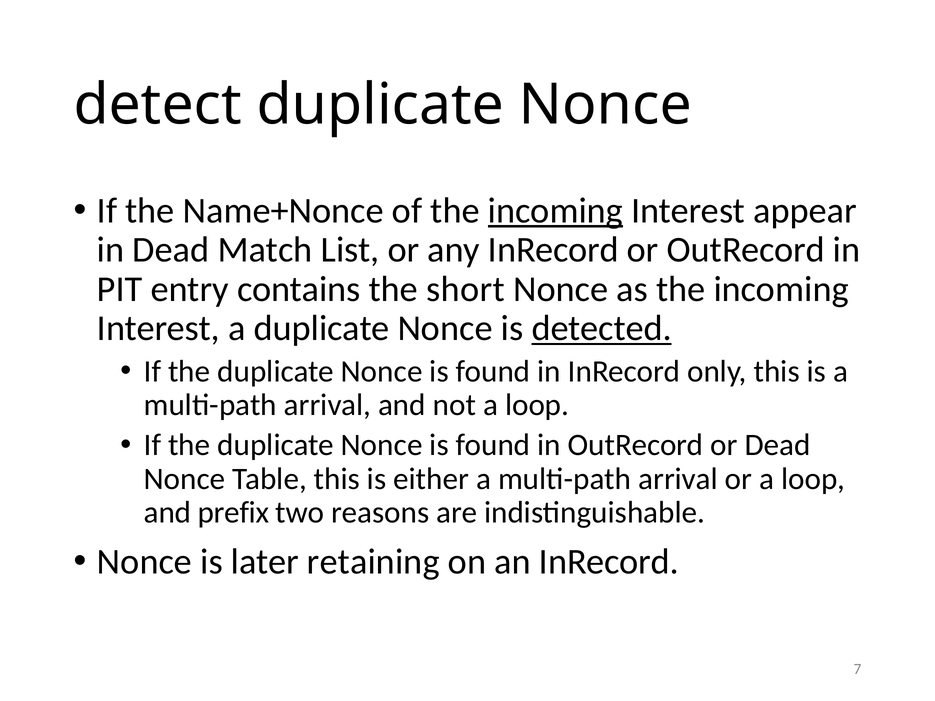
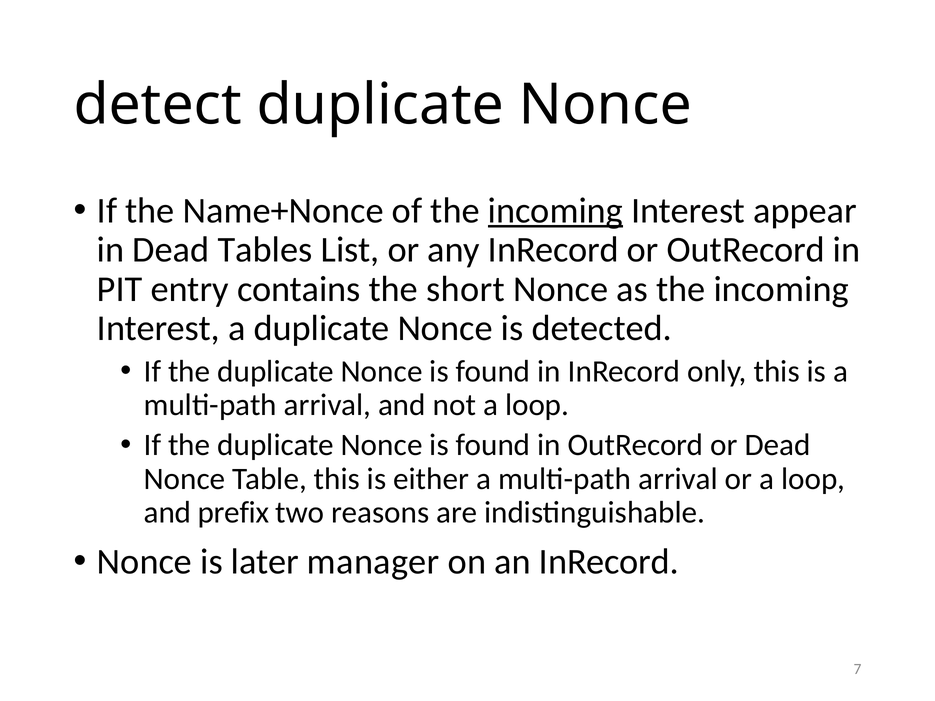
Match: Match -> Tables
detected underline: present -> none
retaining: retaining -> manager
